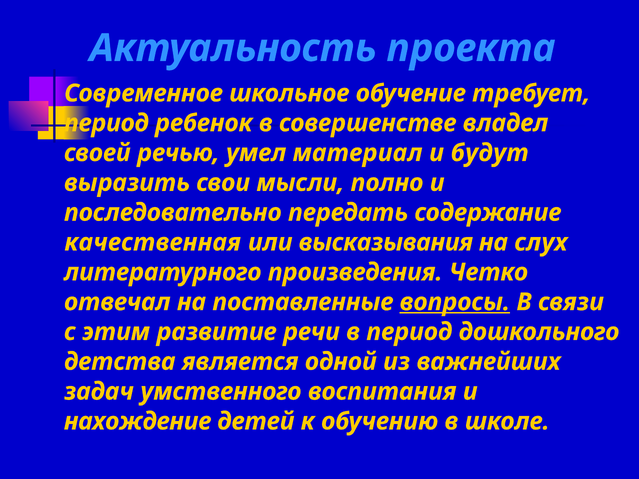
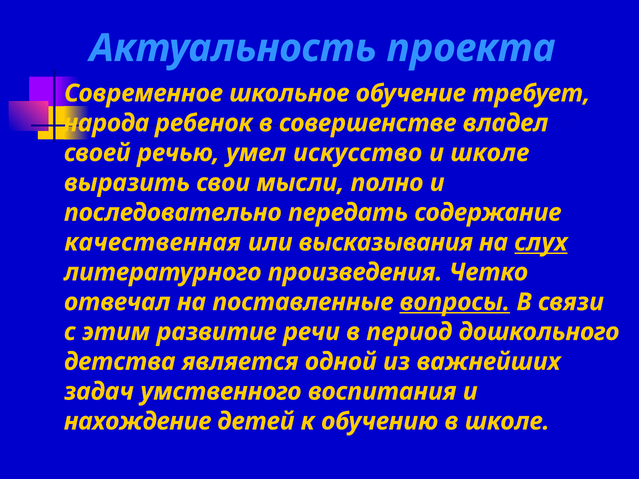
период at (106, 123): период -> народа
материал: материал -> искусство
и будут: будут -> школе
слух underline: none -> present
